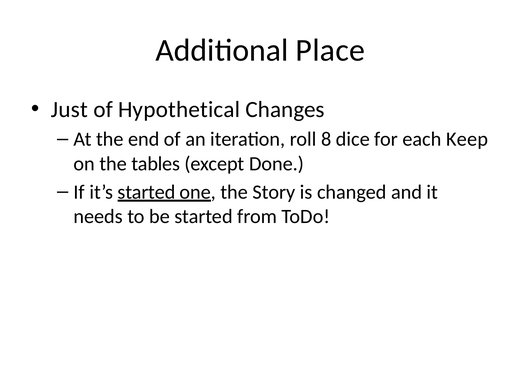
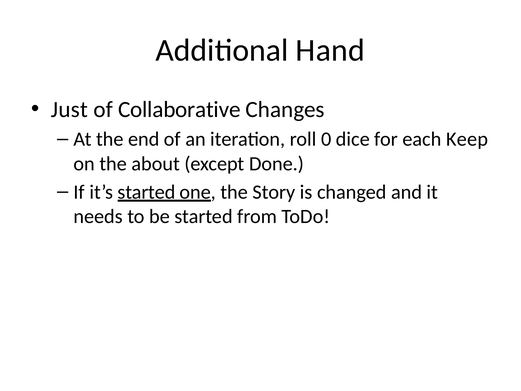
Place: Place -> Hand
Hypothetical: Hypothetical -> Collaborative
8: 8 -> 0
tables: tables -> about
